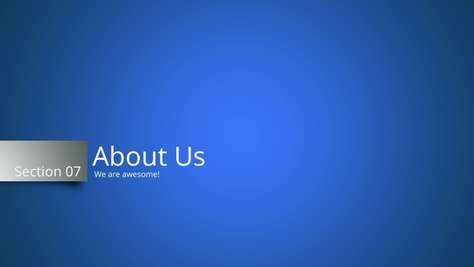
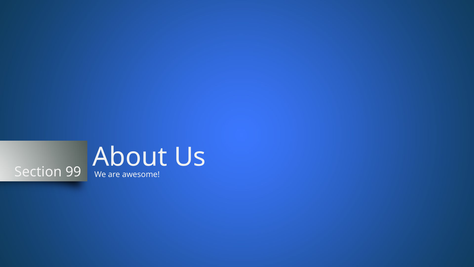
07: 07 -> 99
